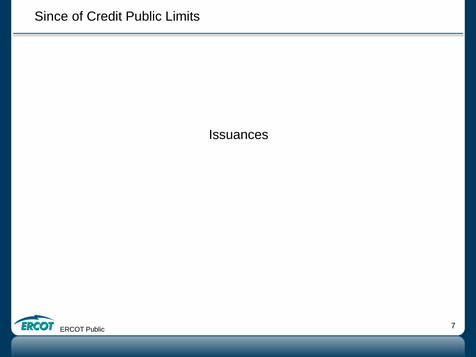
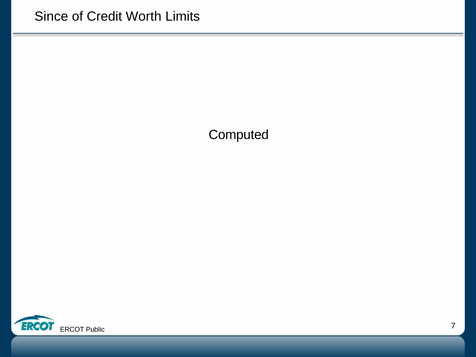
Credit Public: Public -> Worth
Issuances: Issuances -> Computed
